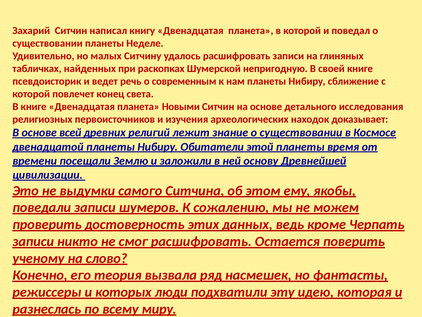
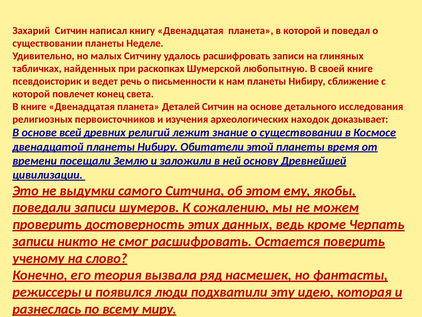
непригодную: непригодную -> любопытную
современным: современным -> письменности
Новыми: Новыми -> Деталей
которых: которых -> появился
